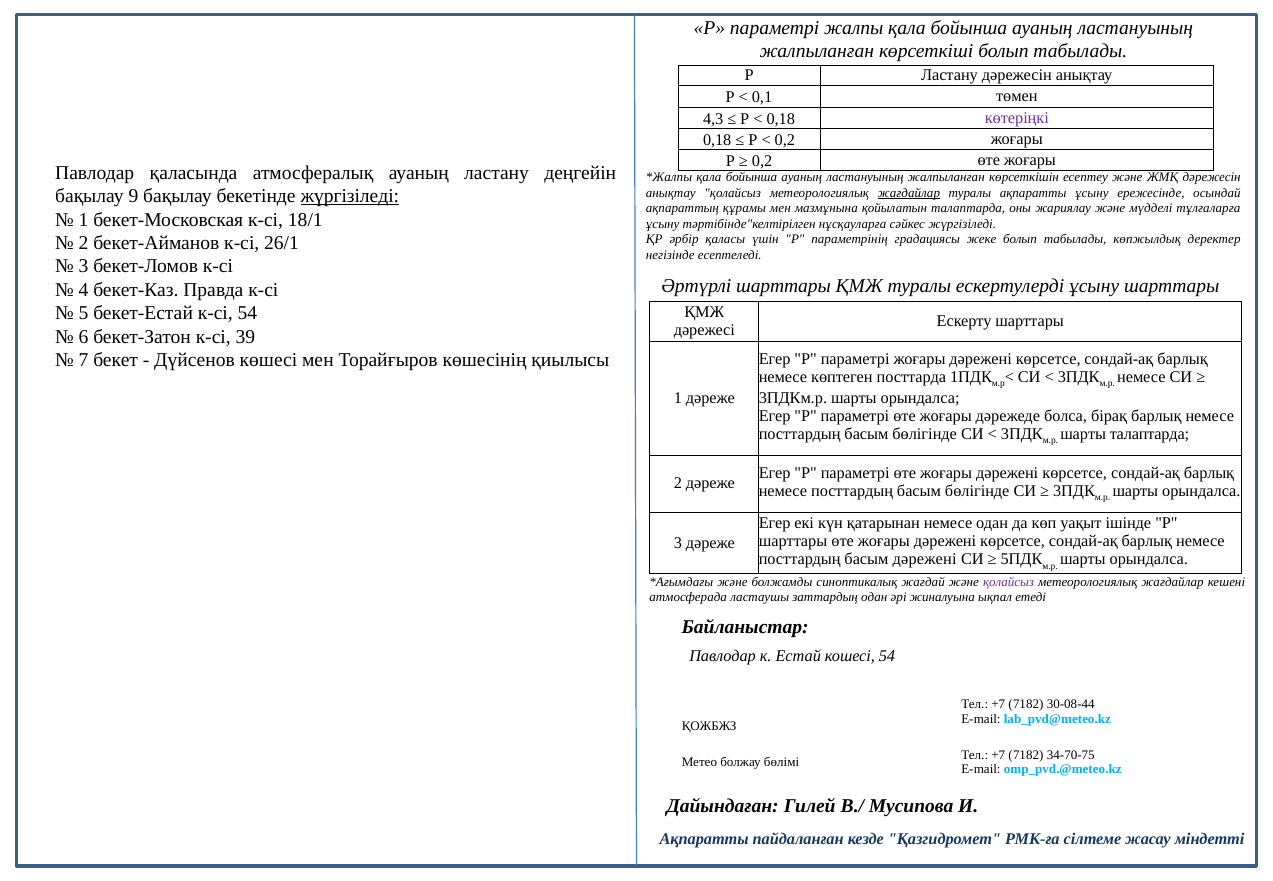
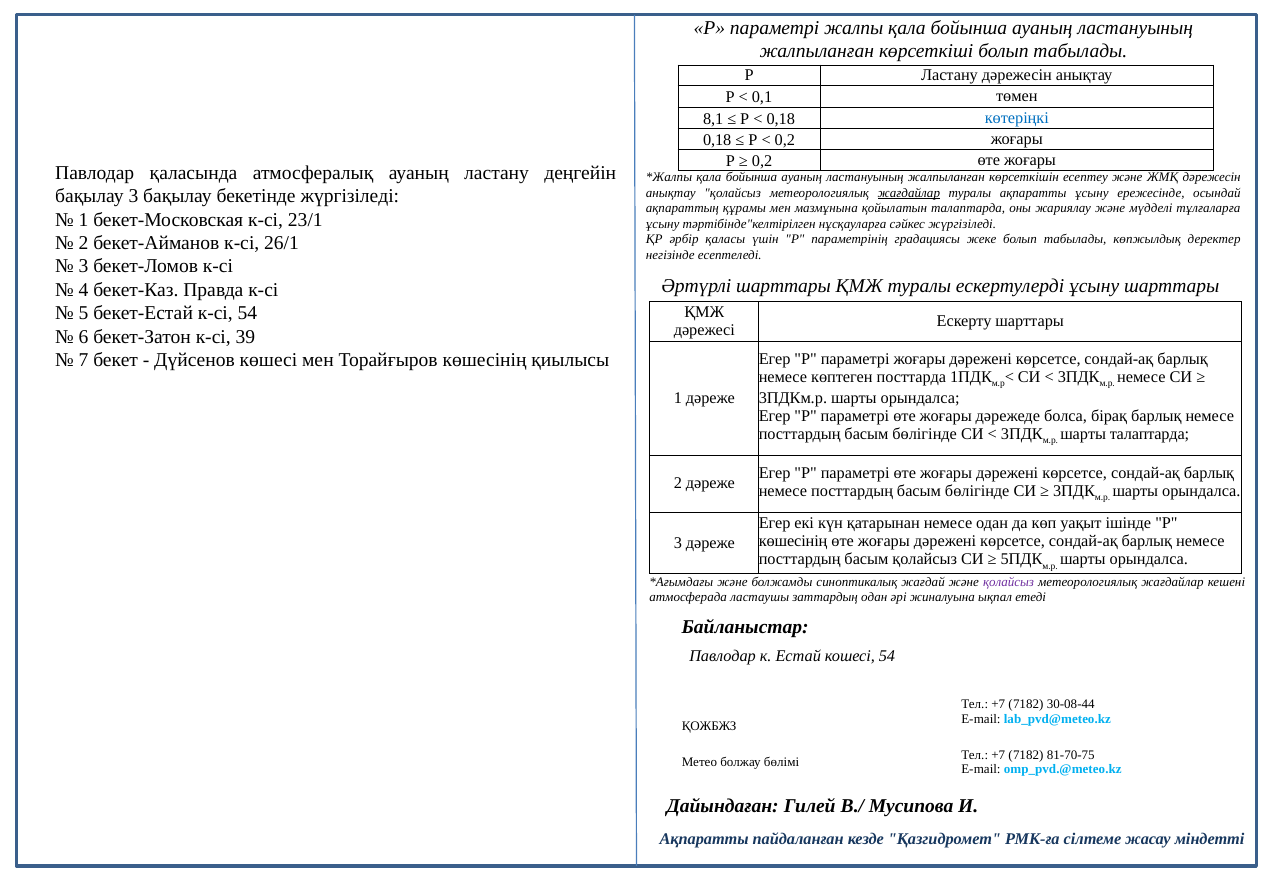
4,3: 4,3 -> 8,1
көтеріңкі colour: purple -> blue
бақылау 9: 9 -> 3
жүргізіледі at (350, 196) underline: present -> none
18/1: 18/1 -> 23/1
шарттары at (793, 542): шарттары -> көшесінің
басым дәрежені: дәрежені -> қолайсыз
34-70-75: 34-70-75 -> 81-70-75
